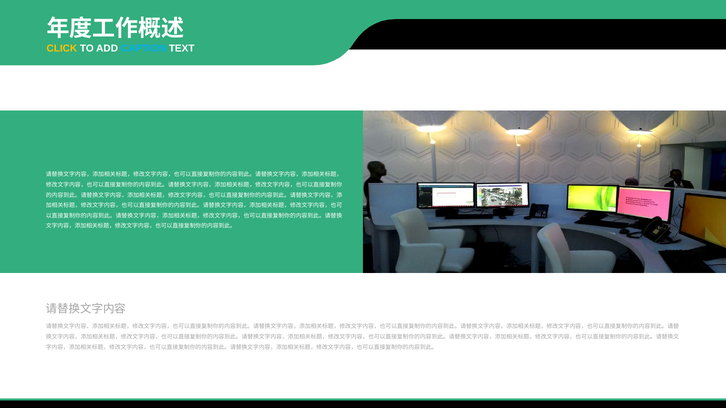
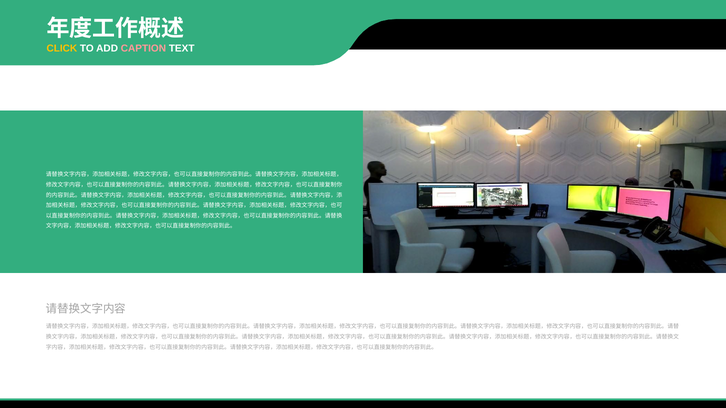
CAPTION colour: light blue -> pink
